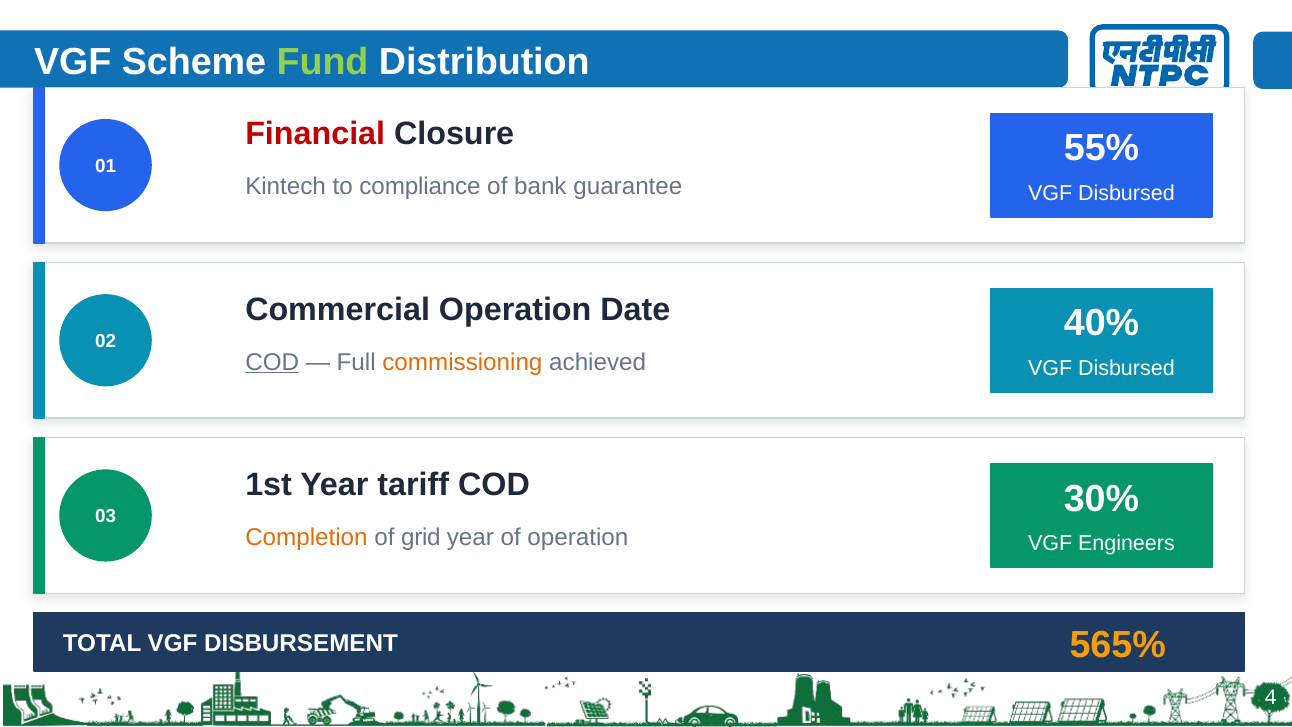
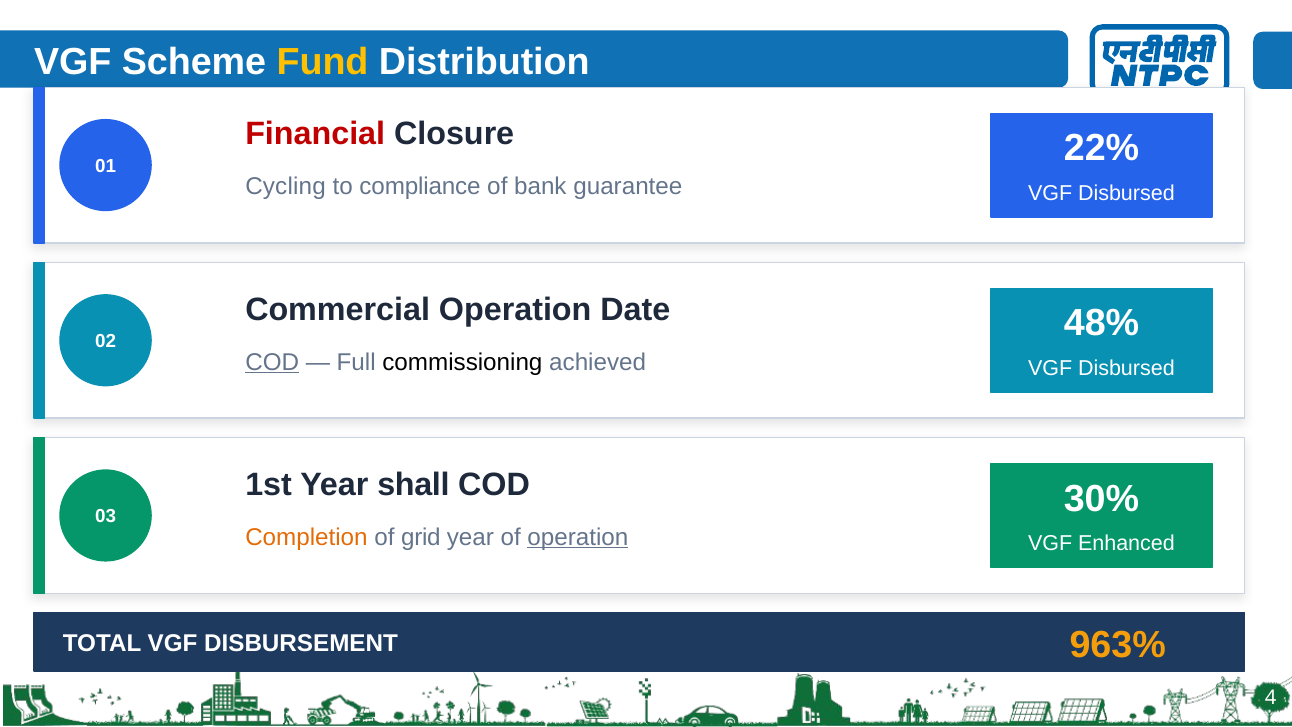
Fund colour: light green -> yellow
55%: 55% -> 22%
Kintech: Kintech -> Cycling
40%: 40% -> 48%
commissioning colour: orange -> black
tariff: tariff -> shall
operation at (578, 537) underline: none -> present
Engineers: Engineers -> Enhanced
565%: 565% -> 963%
